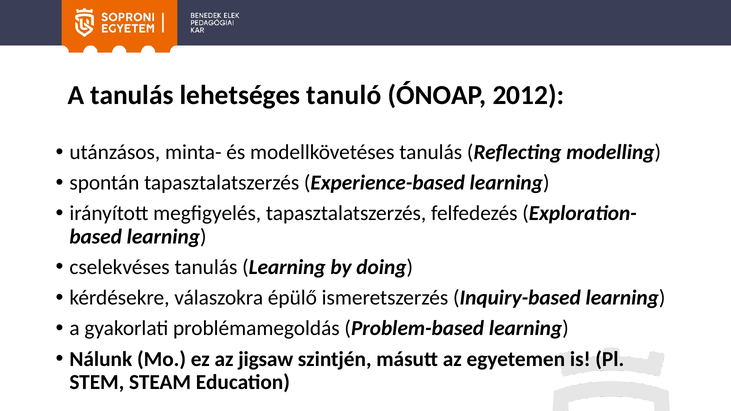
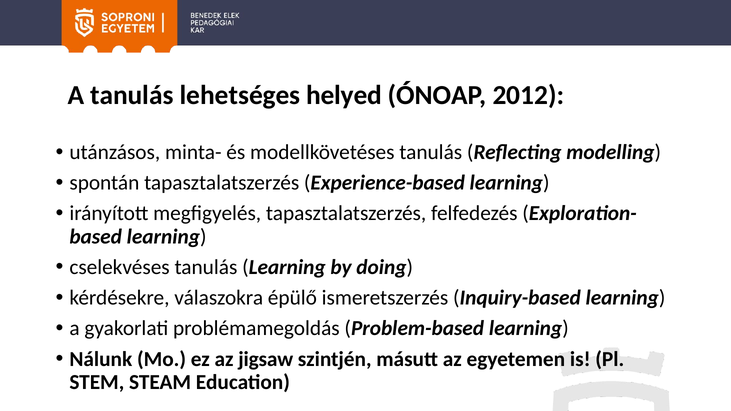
tanuló: tanuló -> helyed
